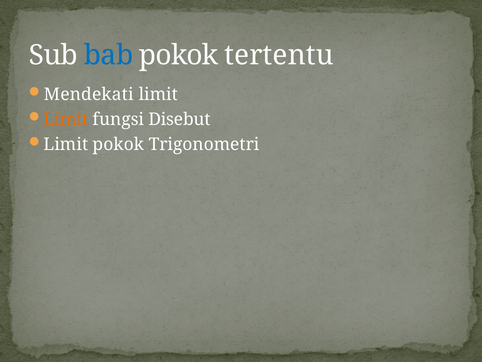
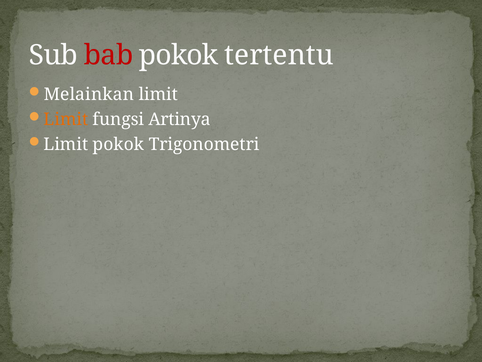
bab colour: blue -> red
Mendekati: Mendekati -> Melainkan
Disebut: Disebut -> Artinya
